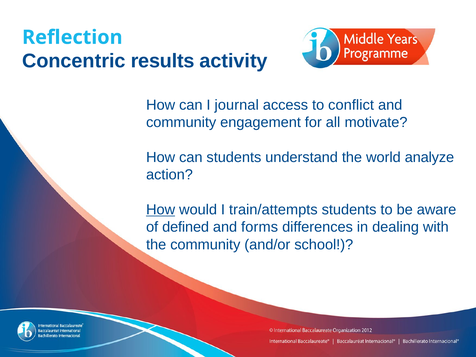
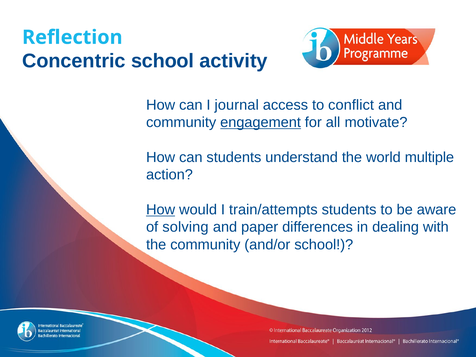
Concentric results: results -> school
engagement underline: none -> present
analyze: analyze -> multiple
defined: defined -> solving
forms: forms -> paper
